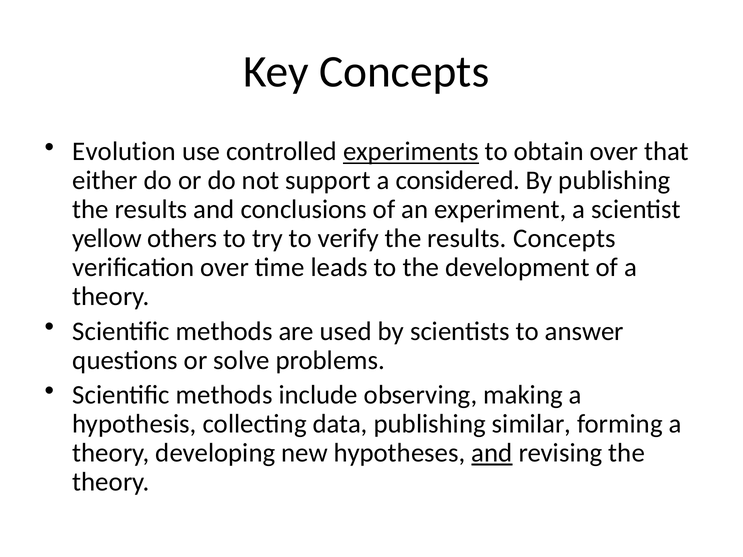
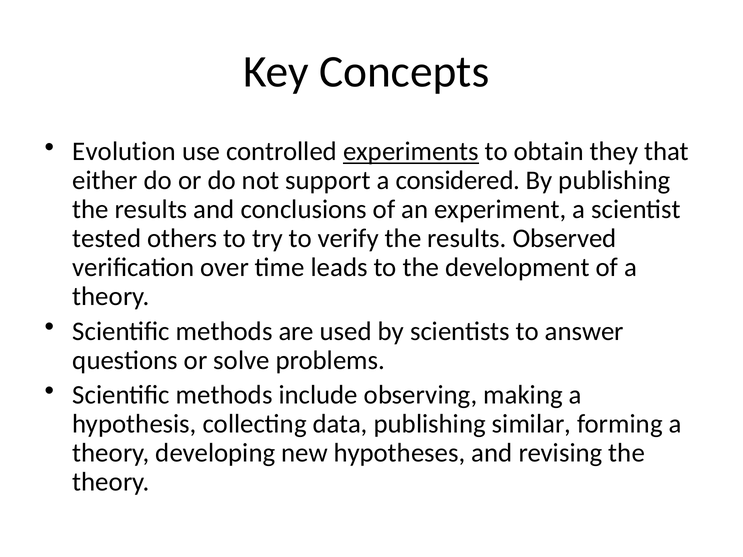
obtain over: over -> they
yellow: yellow -> tested
results Concepts: Concepts -> Observed
and at (492, 453) underline: present -> none
